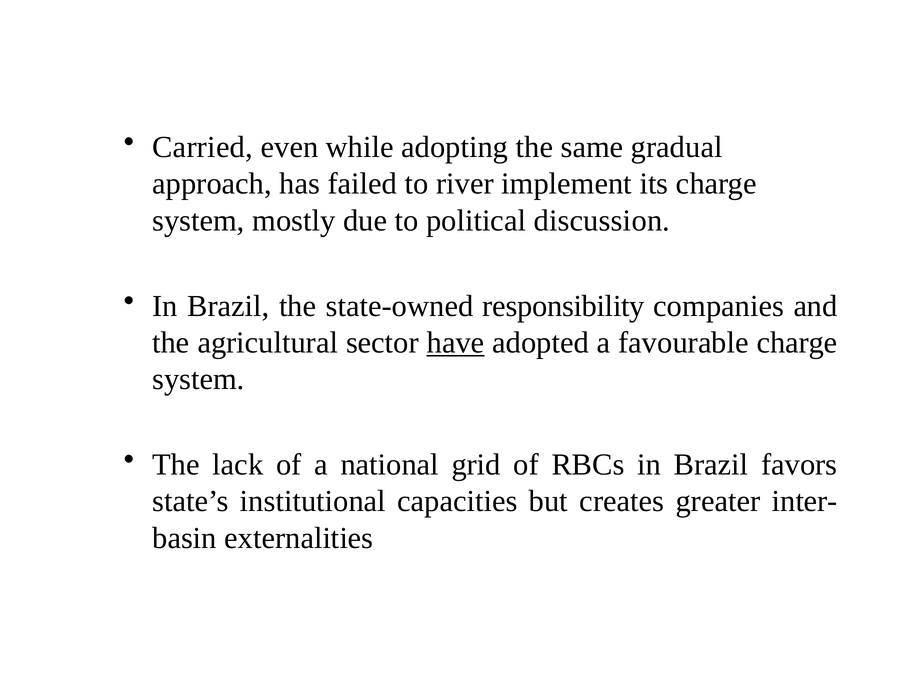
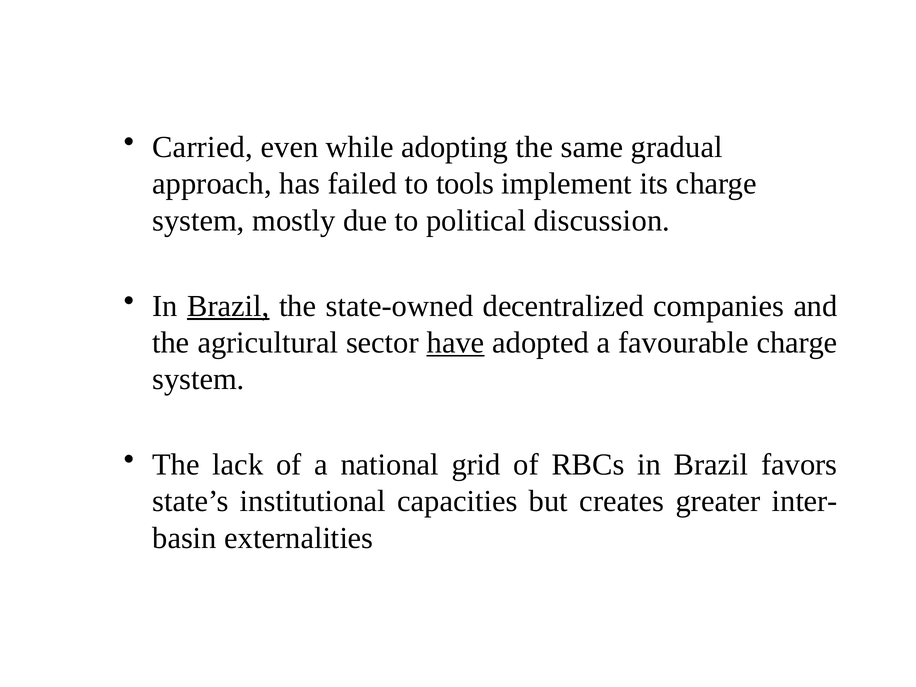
river: river -> tools
Brazil at (228, 306) underline: none -> present
responsibility: responsibility -> decentralized
